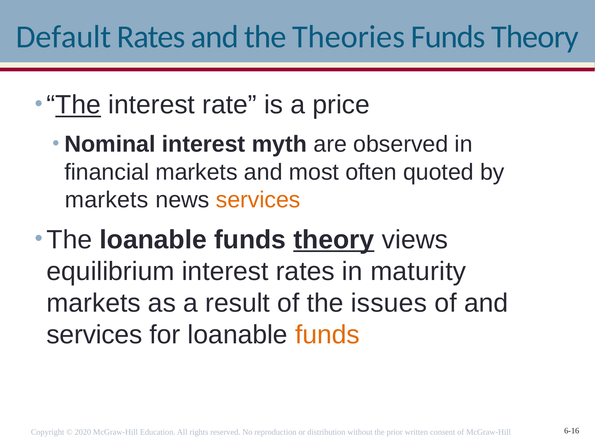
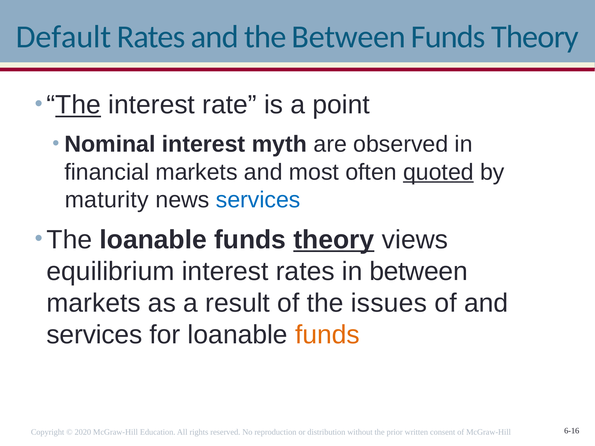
the Theories: Theories -> Between
price: price -> point
quoted underline: none -> present
markets at (107, 200): markets -> maturity
services at (258, 200) colour: orange -> blue
in maturity: maturity -> between
